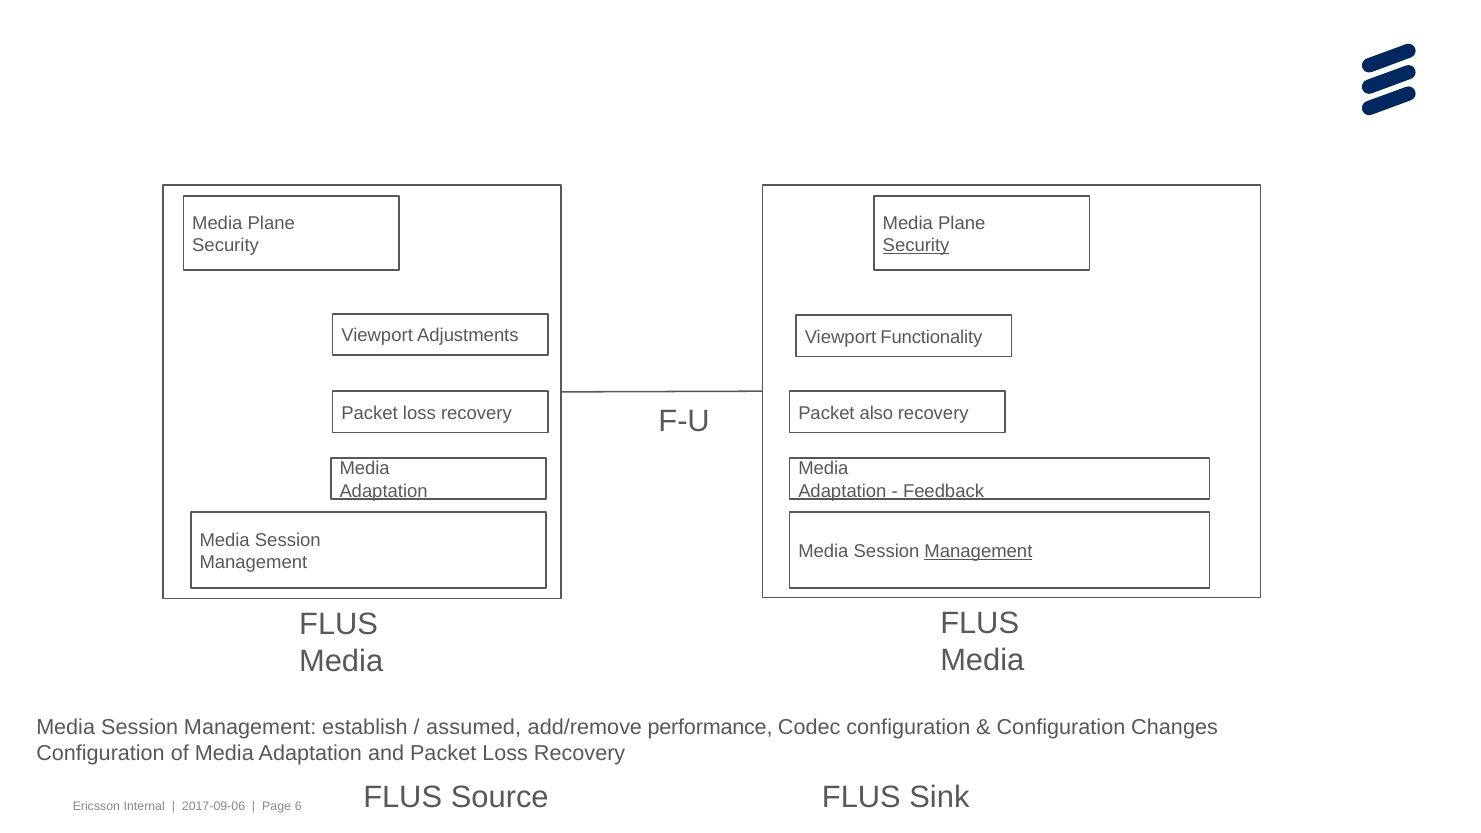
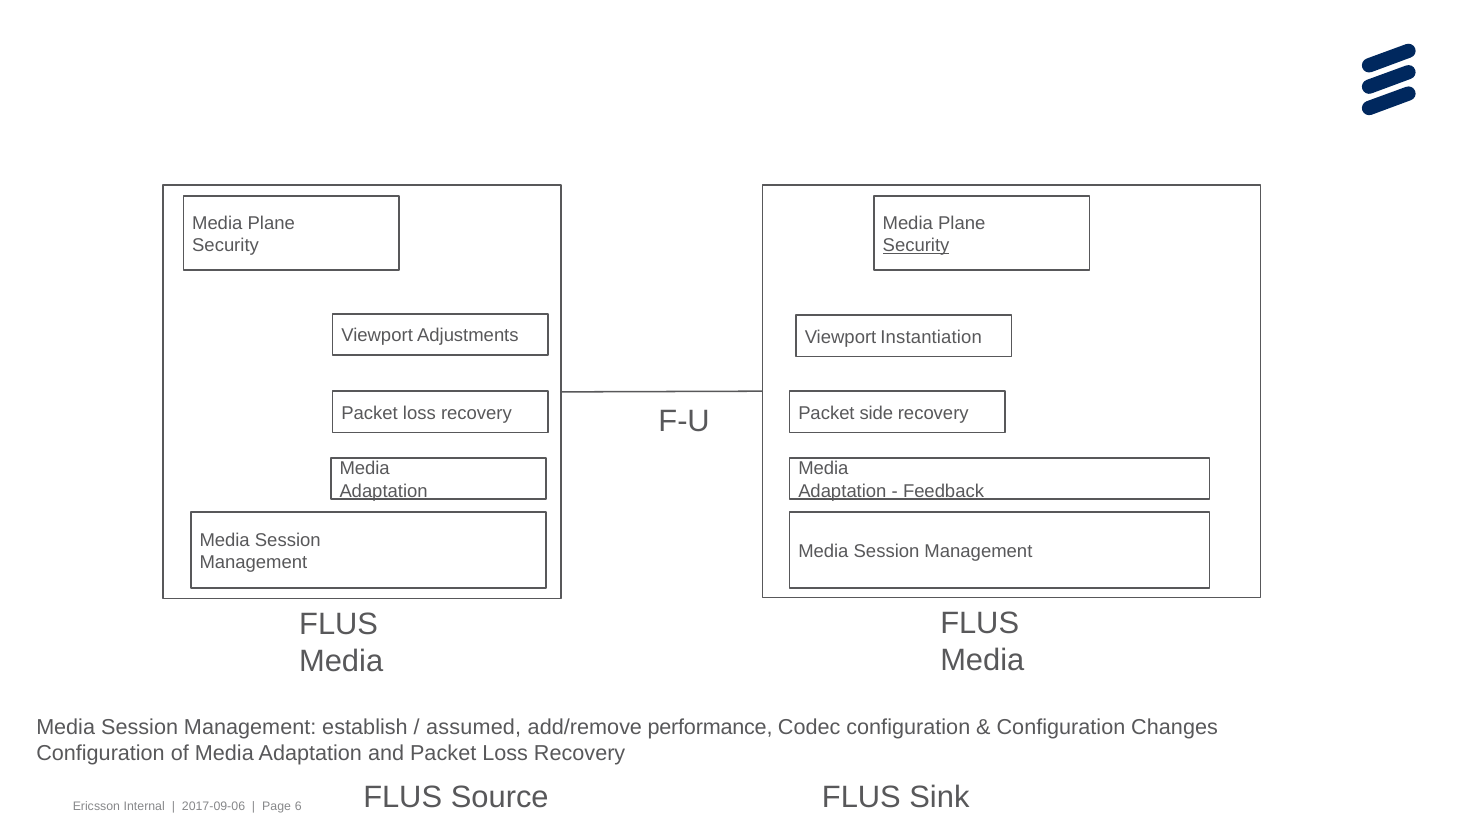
Functionality: Functionality -> Instantiation
also: also -> side
Management at (978, 551) underline: present -> none
